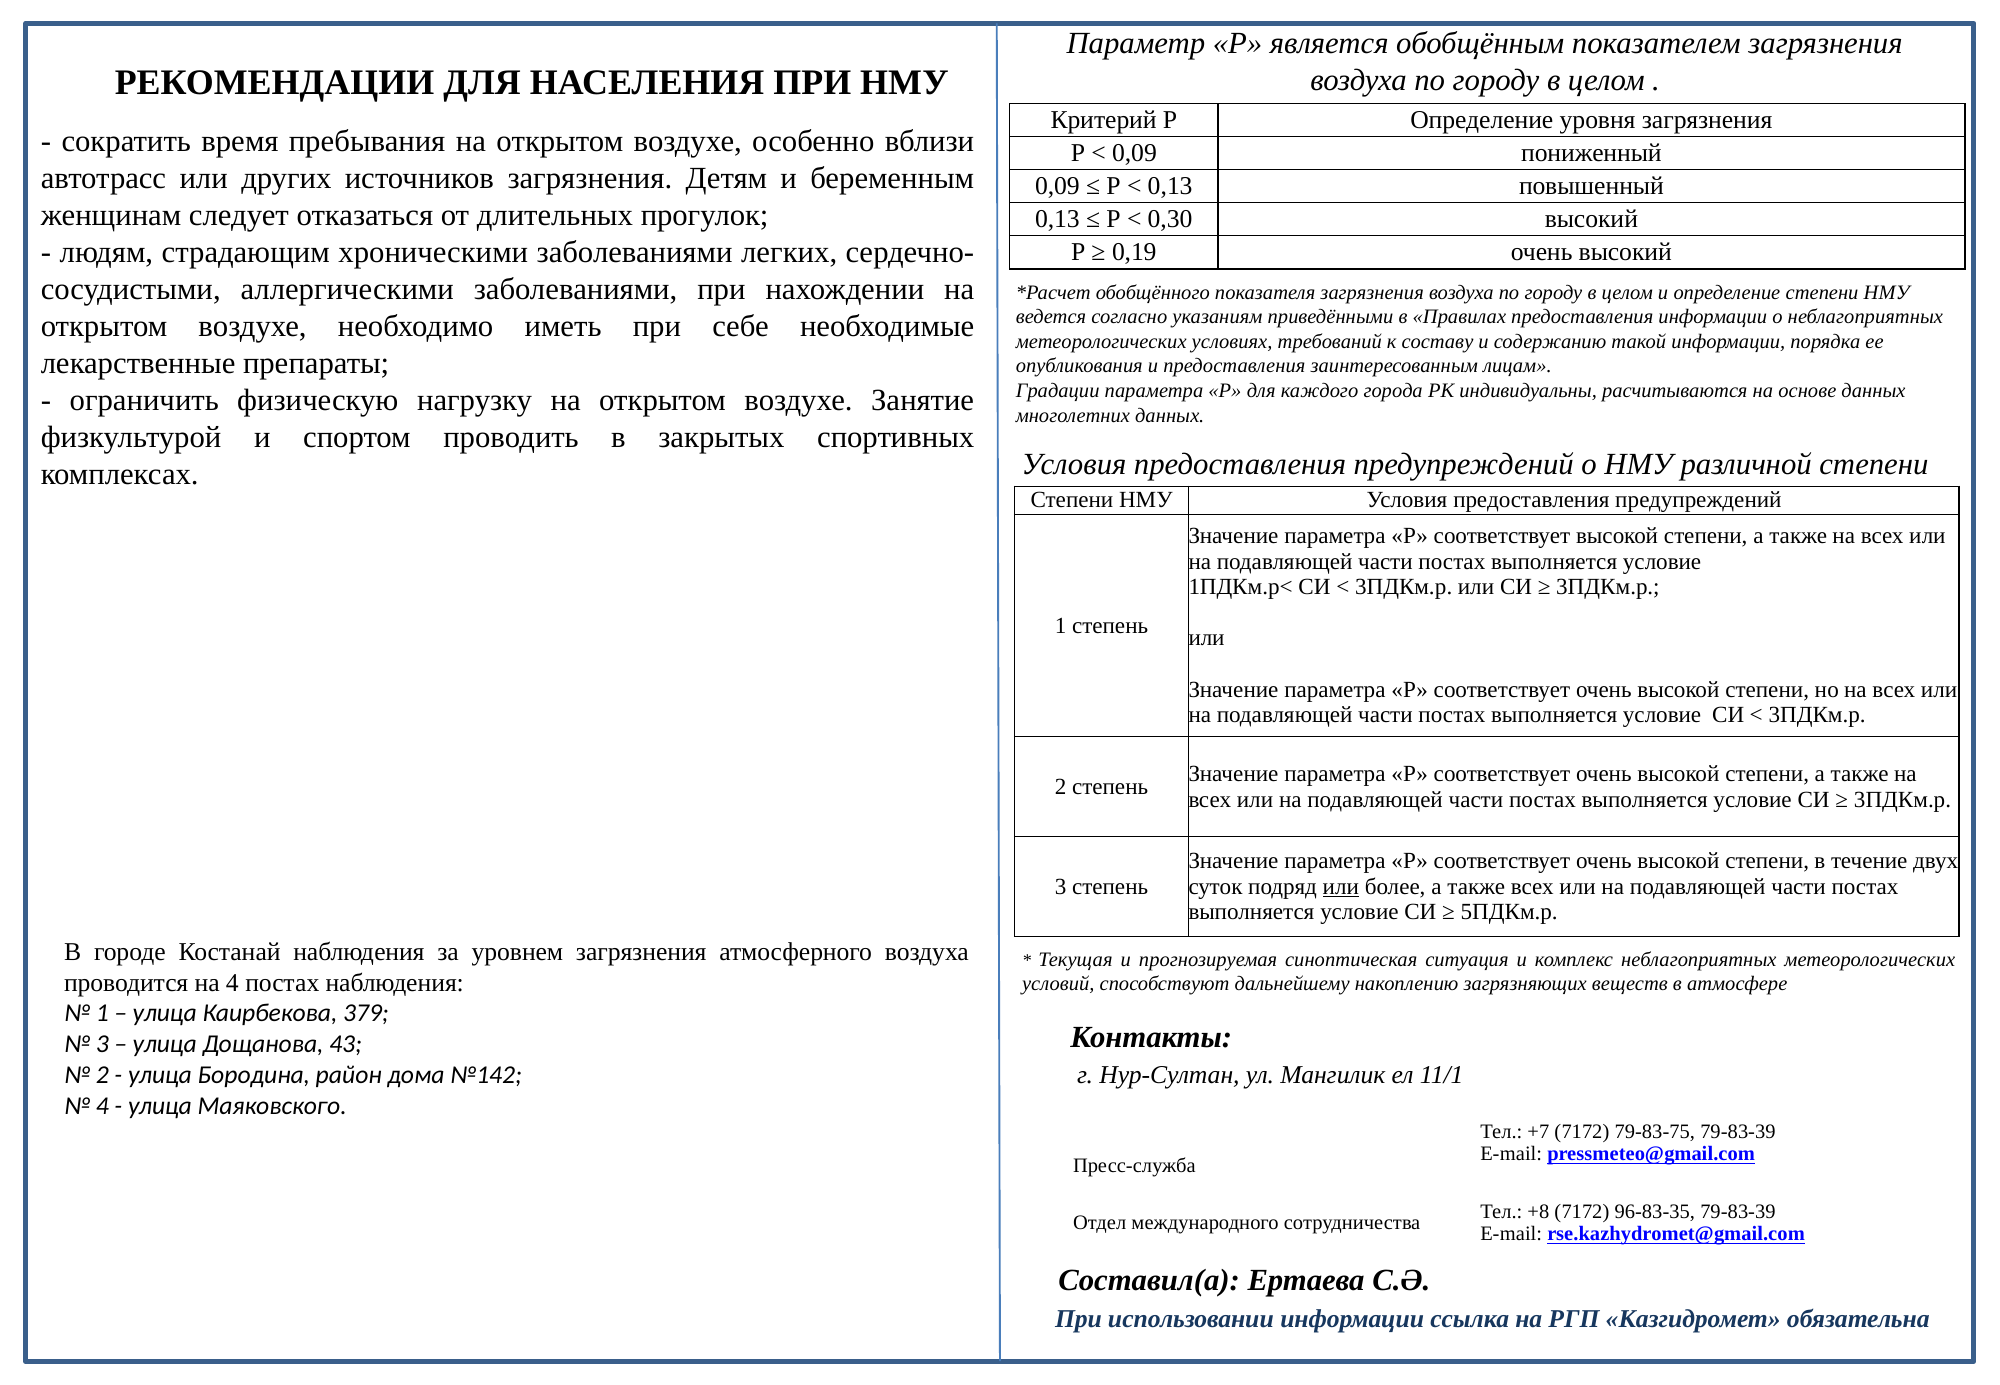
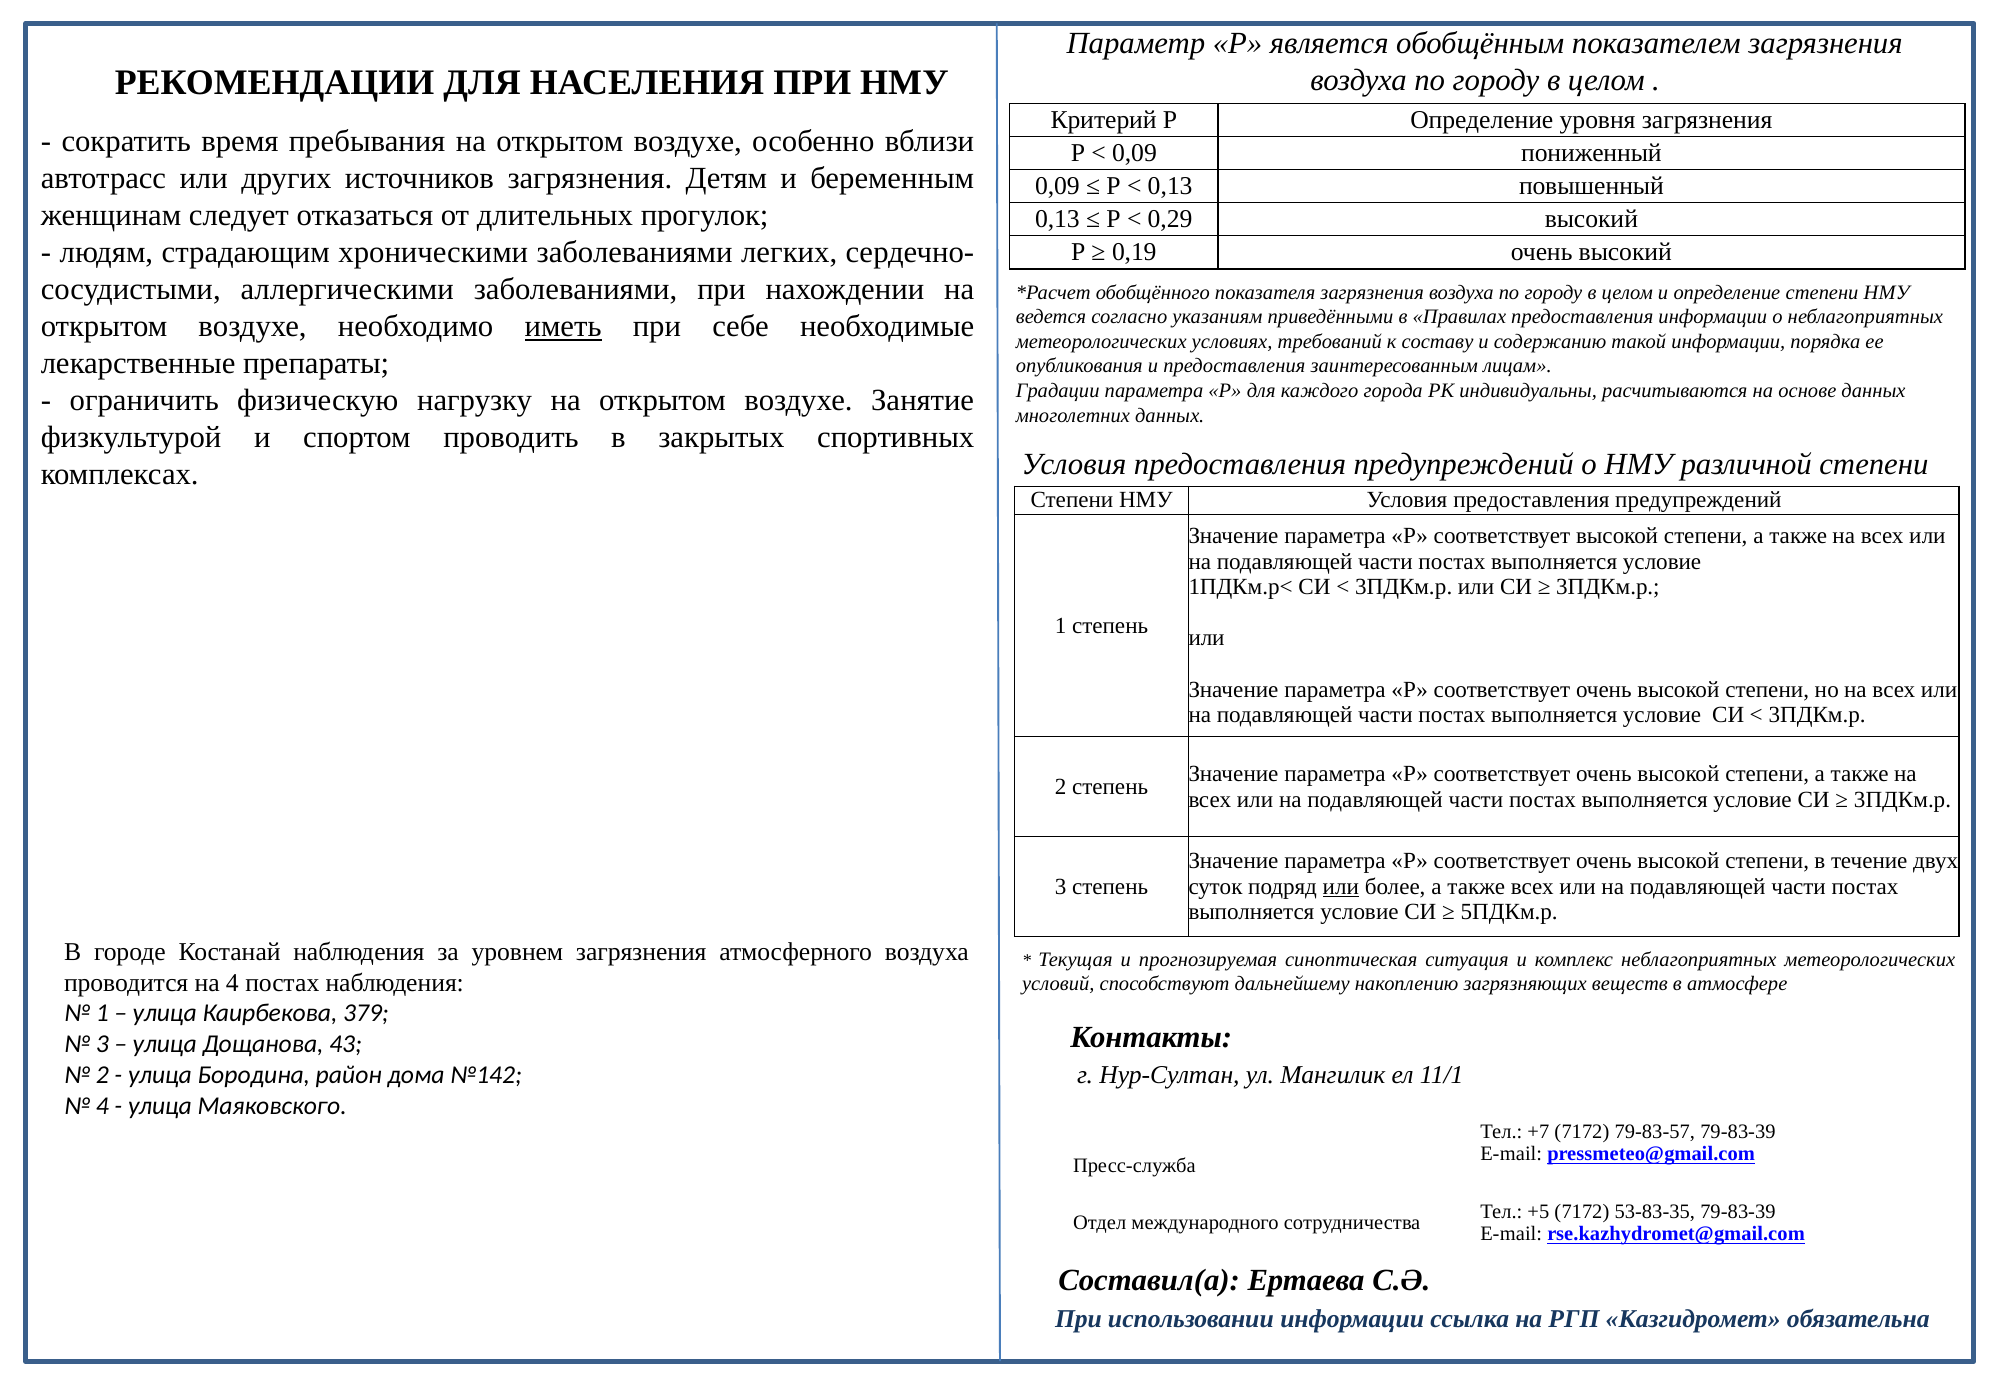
0,30: 0,30 -> 0,29
иметь underline: none -> present
79-83-75: 79-83-75 -> 79-83-57
+8: +8 -> +5
96-83-35: 96-83-35 -> 53-83-35
